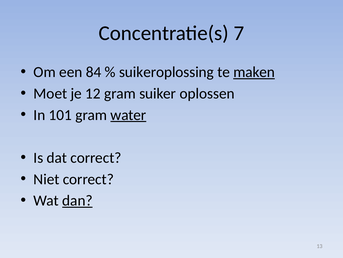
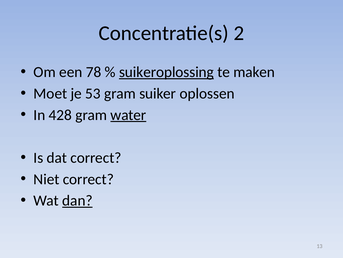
7: 7 -> 2
84: 84 -> 78
suikeroplossing underline: none -> present
maken underline: present -> none
12: 12 -> 53
101: 101 -> 428
